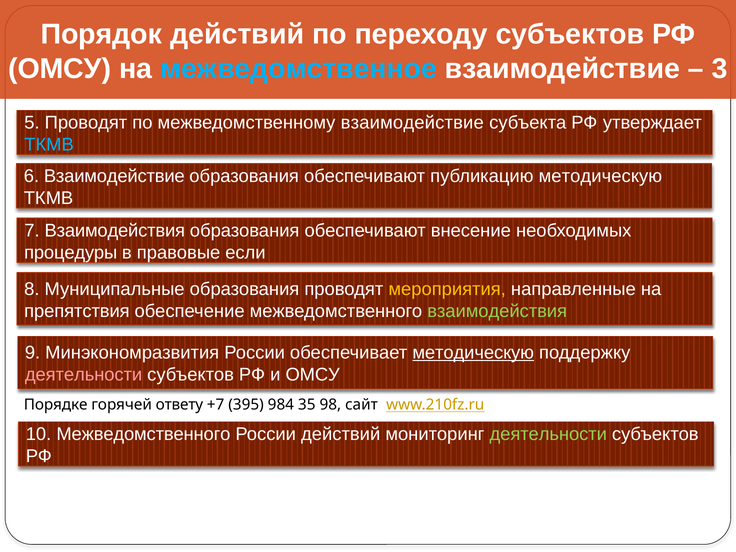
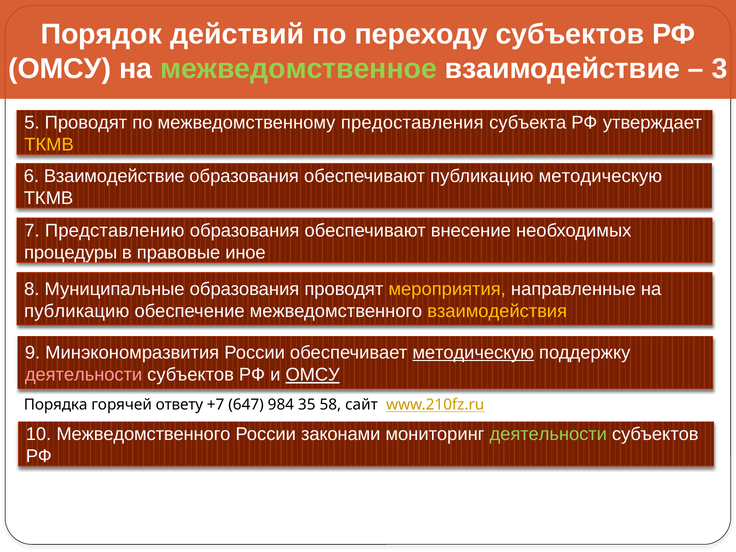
межведомственное colour: light blue -> light green
межведомственному взаимодействие: взаимодействие -> предоставления
ТКМВ at (49, 145) colour: light blue -> yellow
7 Взаимодействия: Взаимодействия -> Представлению
если: если -> иное
препятствия at (77, 311): препятствия -> публикацию
взаимодействия at (497, 311) colour: light green -> yellow
ОМСУ at (313, 375) underline: none -> present
Порядке: Порядке -> Порядка
395: 395 -> 647
98: 98 -> 58
России действий: действий -> законами
